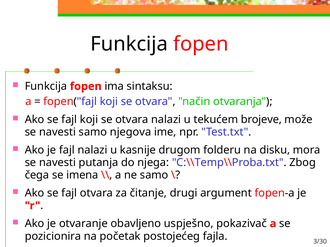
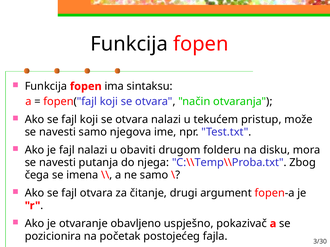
brojeve: brojeve -> pristup
kasnije: kasnije -> obaviti
